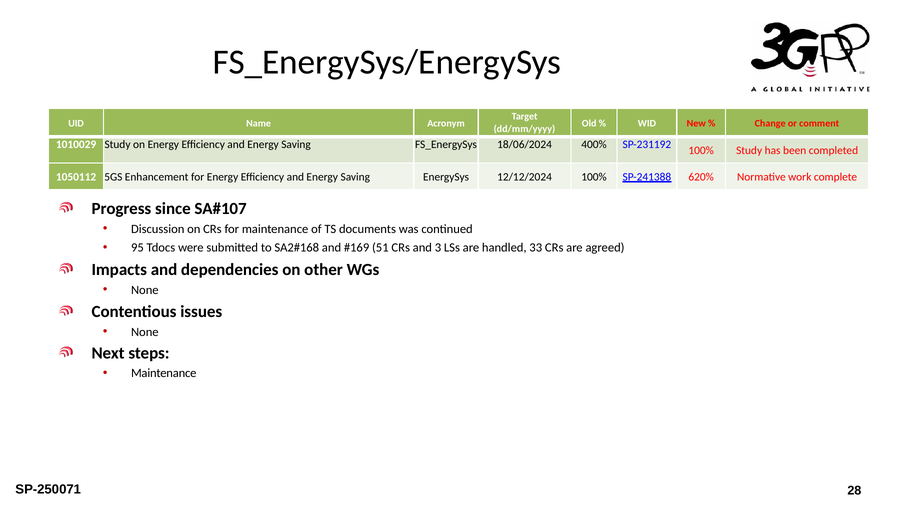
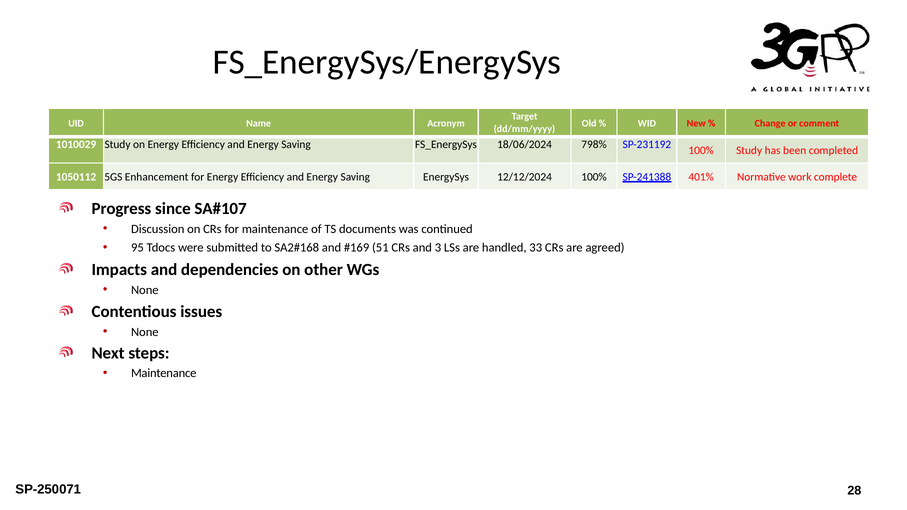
400%: 400% -> 798%
620%: 620% -> 401%
